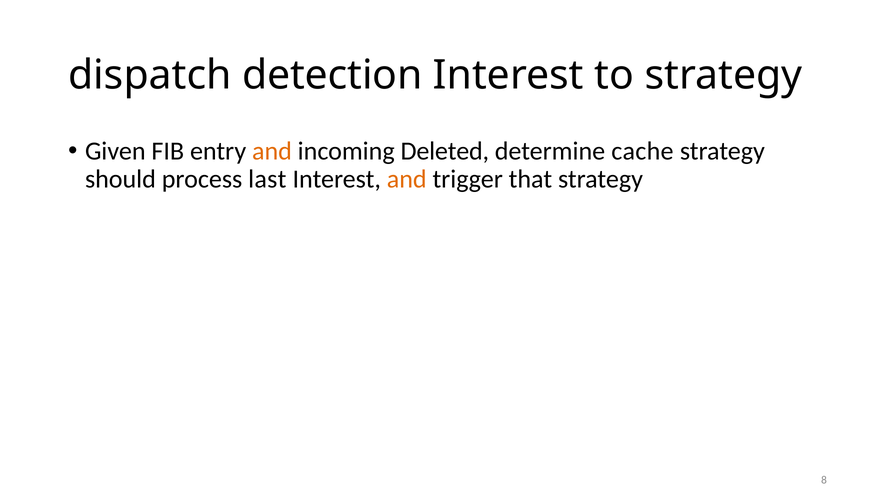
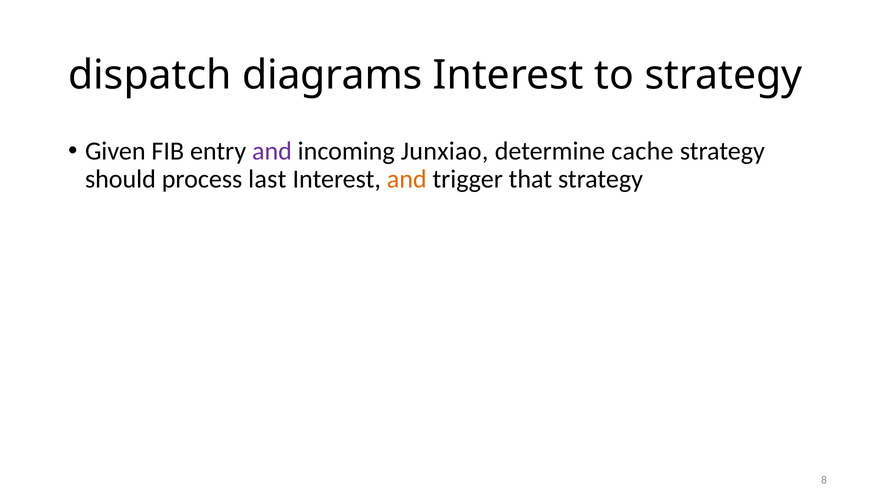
detection: detection -> diagrams
and at (272, 151) colour: orange -> purple
Deleted: Deleted -> Junxiao
